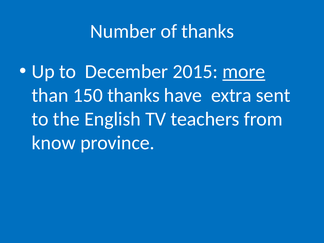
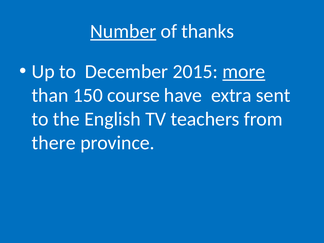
Number underline: none -> present
150 thanks: thanks -> course
know: know -> there
